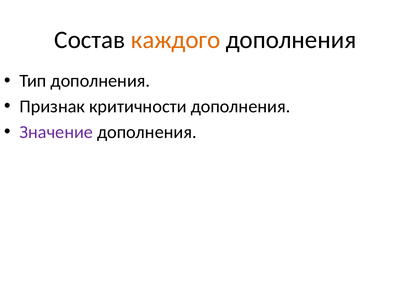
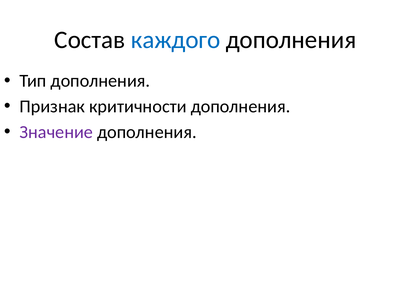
каждого colour: orange -> blue
